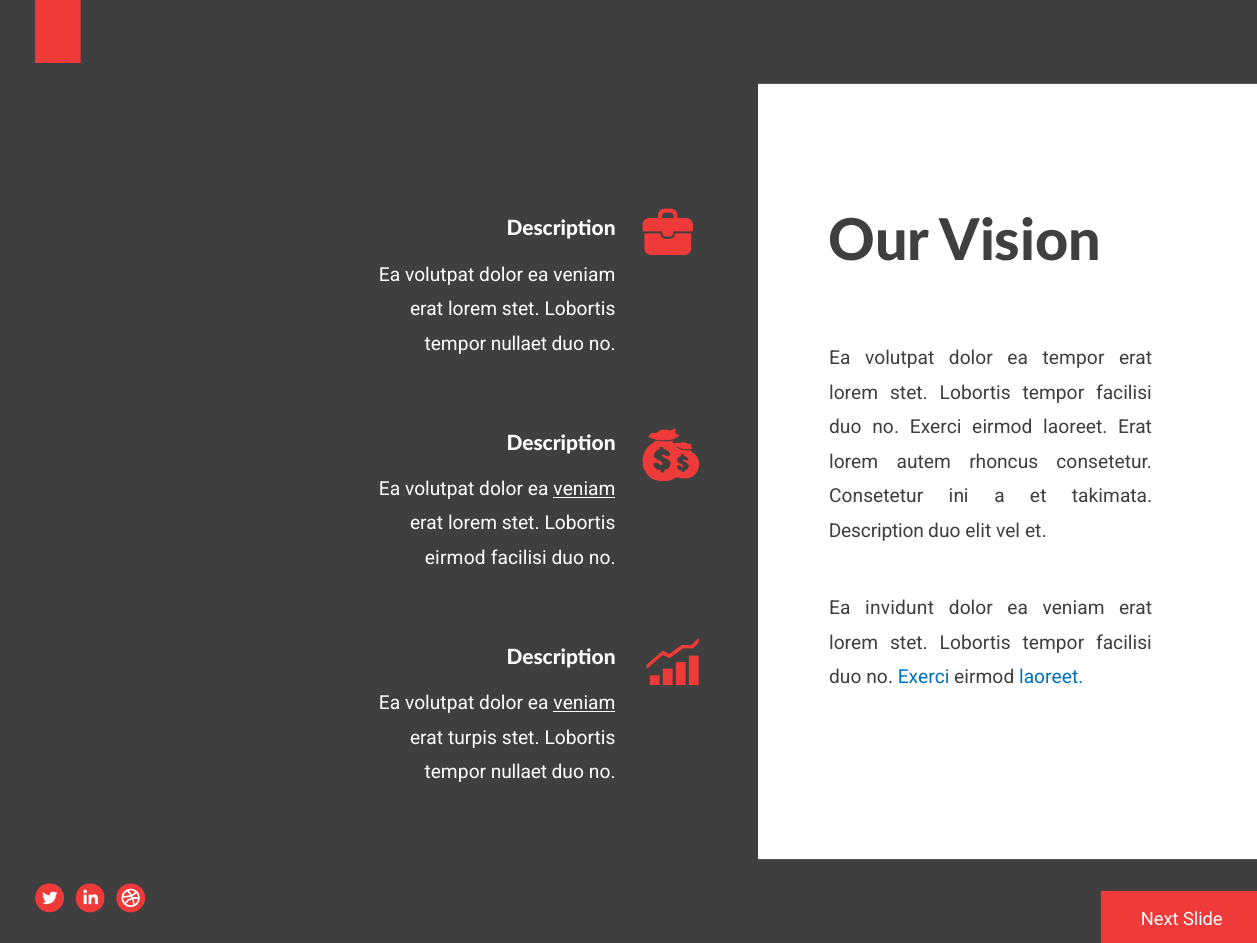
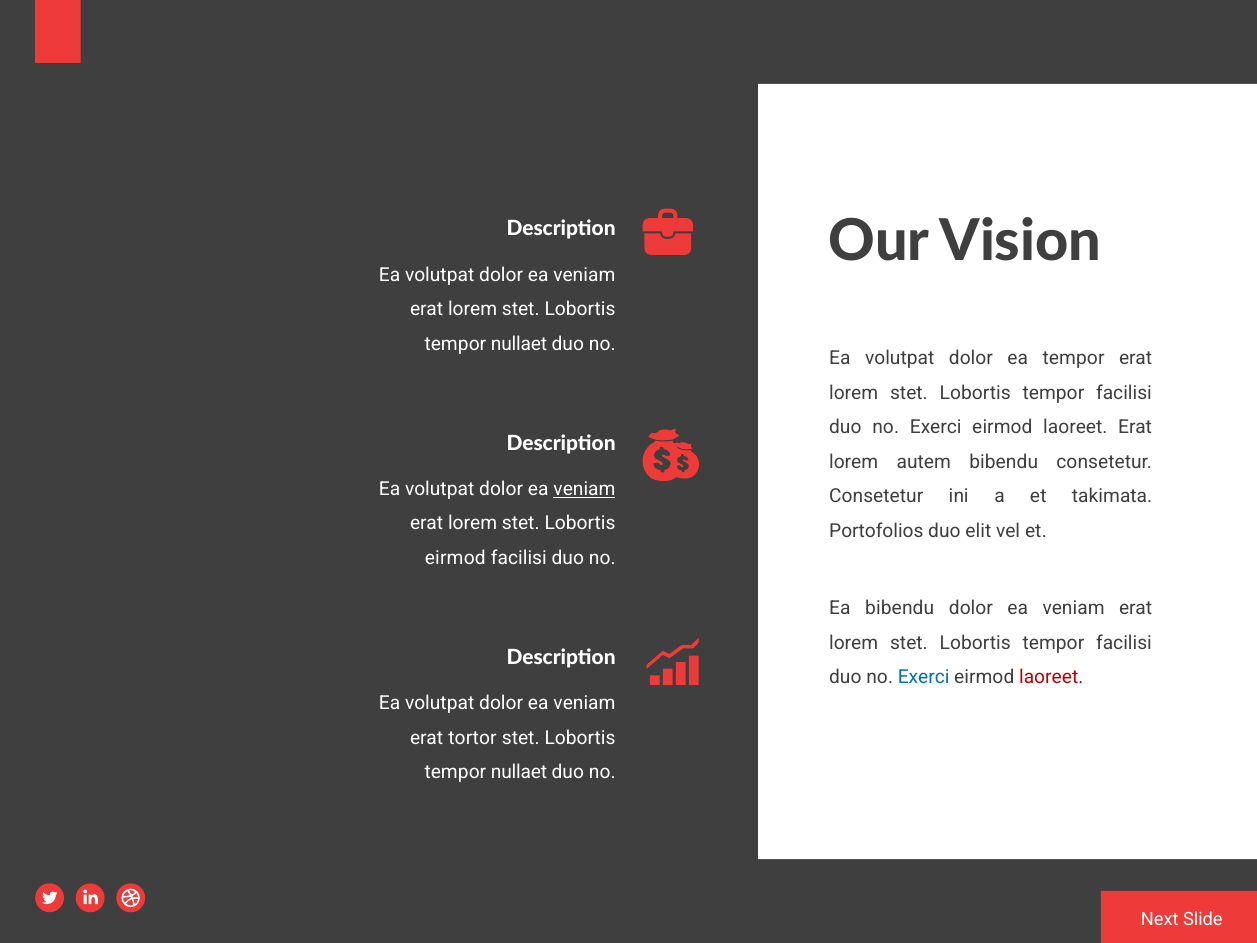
autem rhoncus: rhoncus -> bibendu
Description at (876, 531): Description -> Portofolios
Ea invidunt: invidunt -> bibendu
laoreet at (1051, 677) colour: blue -> red
veniam at (584, 703) underline: present -> none
turpis: turpis -> tortor
